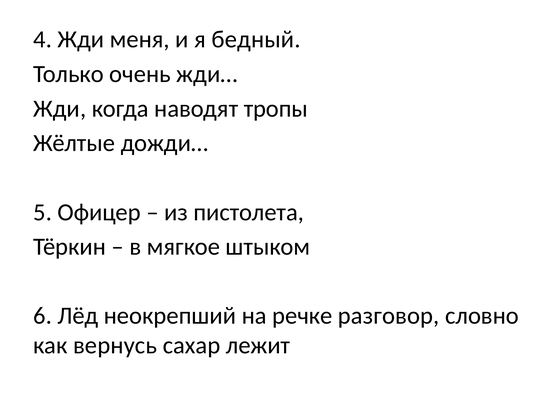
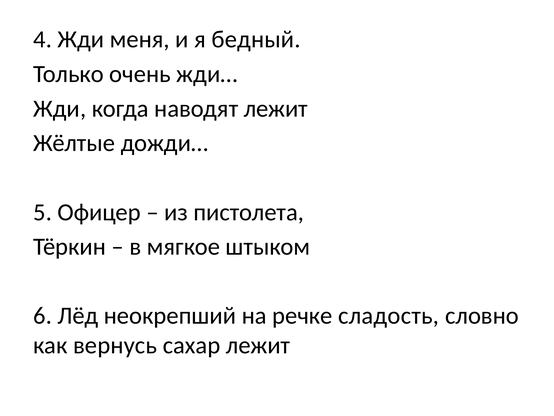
наводят тропы: тропы -> лежит
разговор: разговор -> сладость
